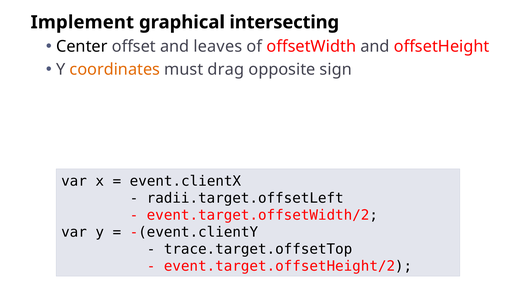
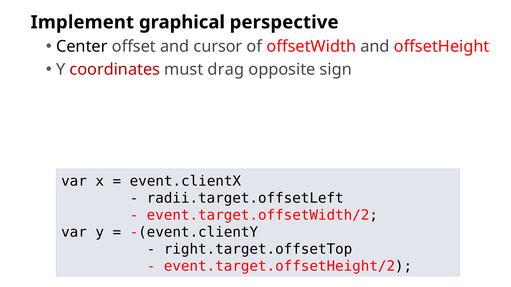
intersecting: intersecting -> perspective
leaves: leaves -> cursor
coordinates colour: orange -> red
trace.target.offsetTop: trace.target.offsetTop -> right.target.offsetTop
